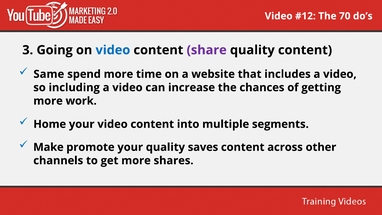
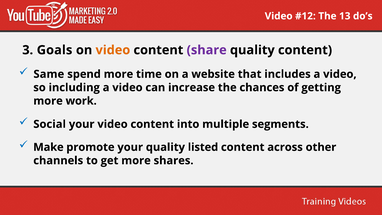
70: 70 -> 13
Going: Going -> Goals
video at (113, 50) colour: blue -> orange
Home: Home -> Social
saves: saves -> listed
